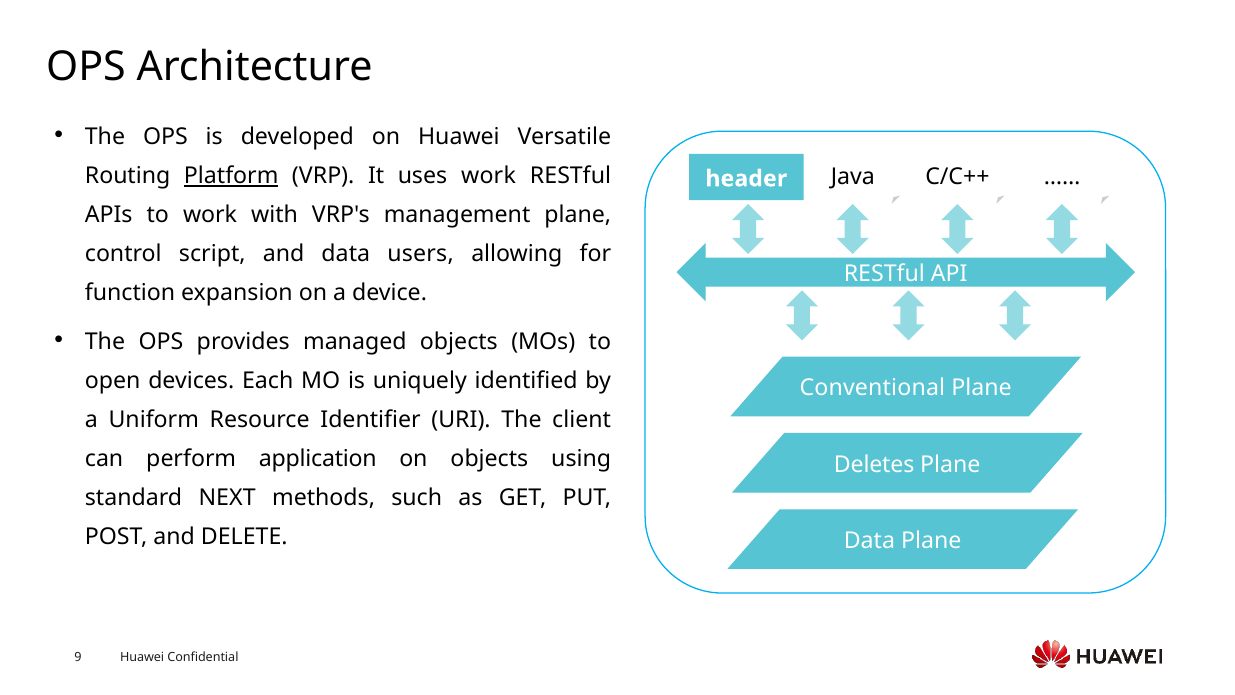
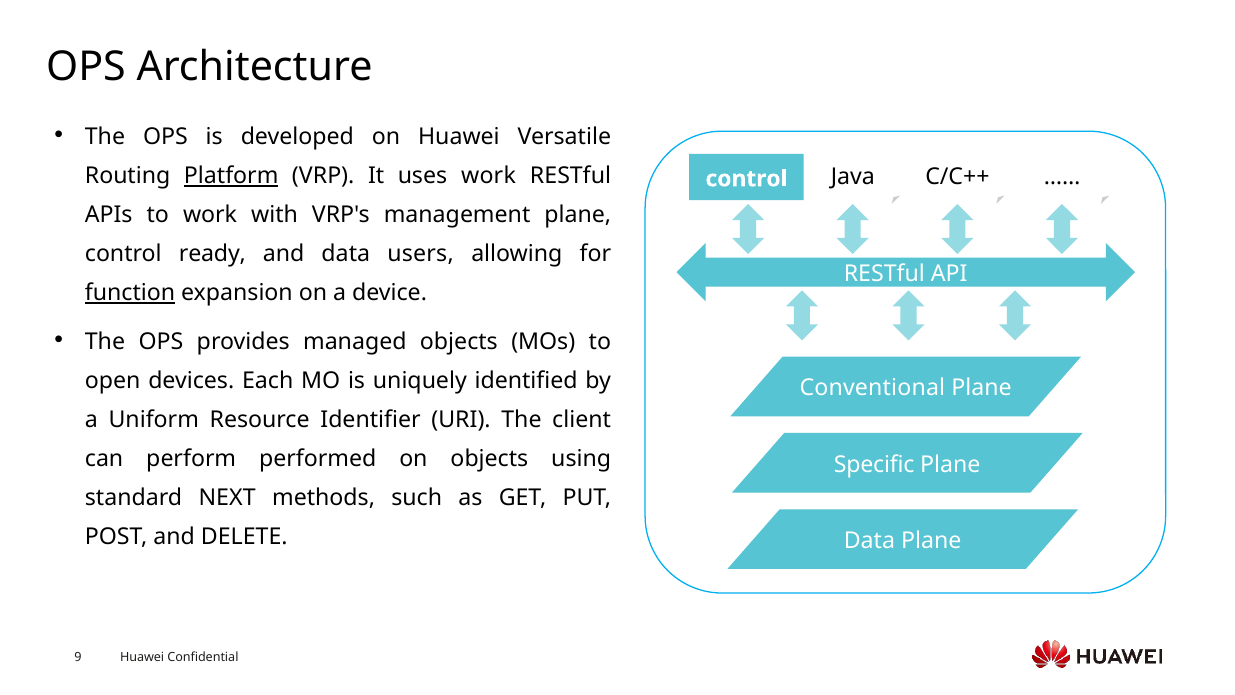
header at (746, 179): header -> control
script: script -> ready
function underline: none -> present
application: application -> performed
Deletes: Deletes -> Specific
